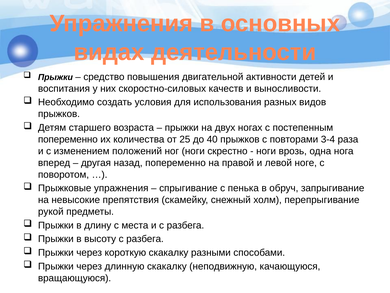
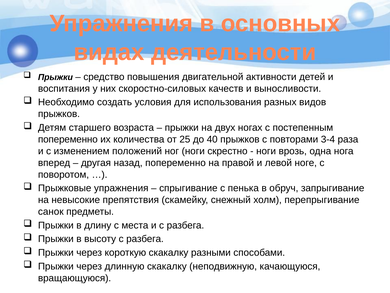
рукой: рукой -> санок
